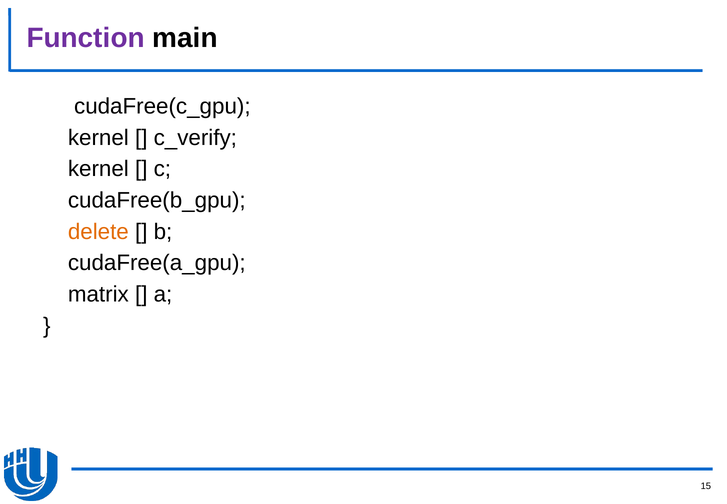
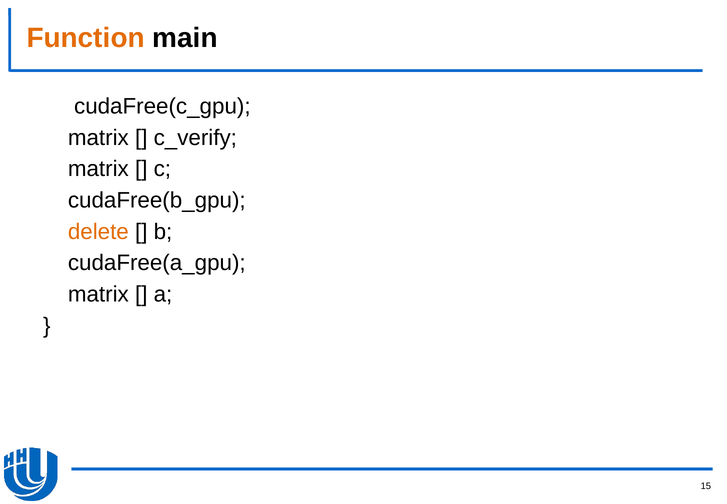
Function colour: purple -> orange
kernel at (98, 138): kernel -> matrix
kernel at (98, 169): kernel -> matrix
